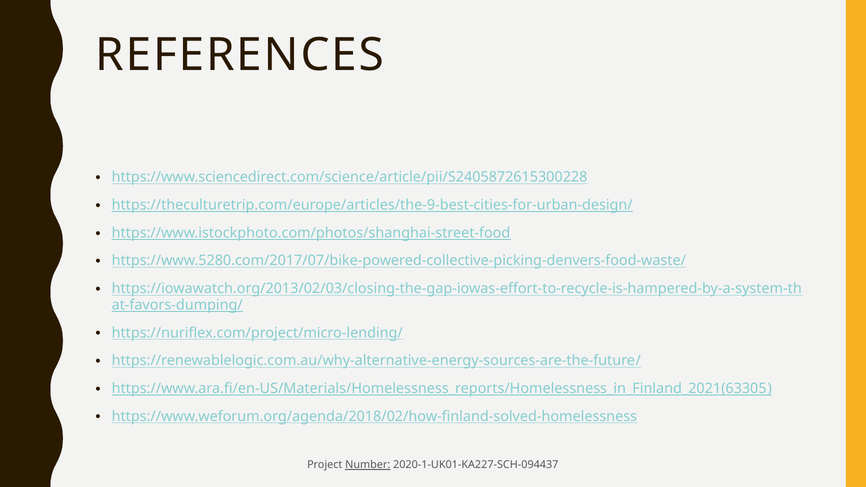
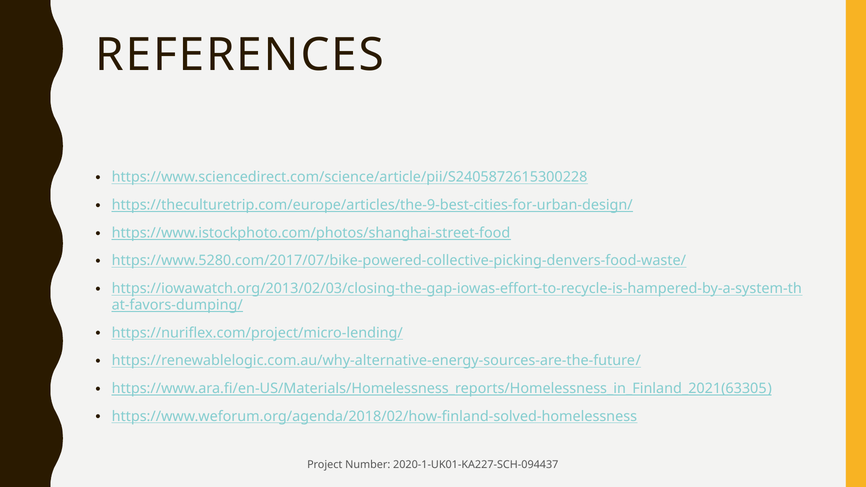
Number underline: present -> none
